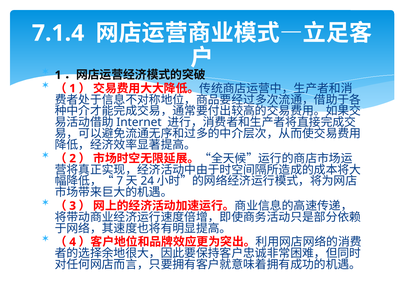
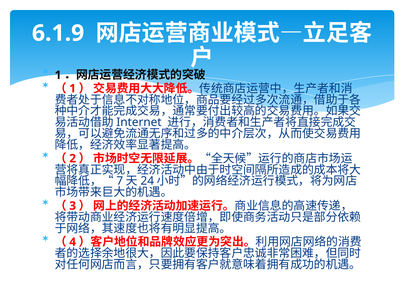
7.1.4: 7.1.4 -> 6.1.9
